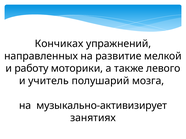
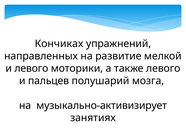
и работу: работу -> левого
учитель: учитель -> пальцев
